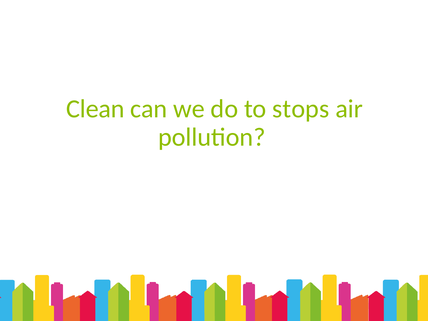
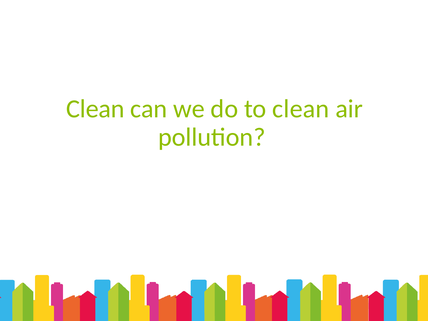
to stops: stops -> clean
